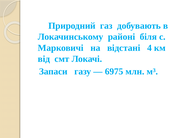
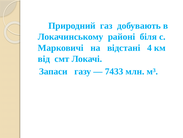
6975: 6975 -> 7433
